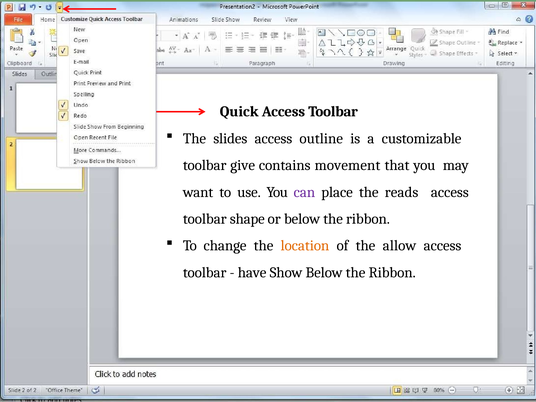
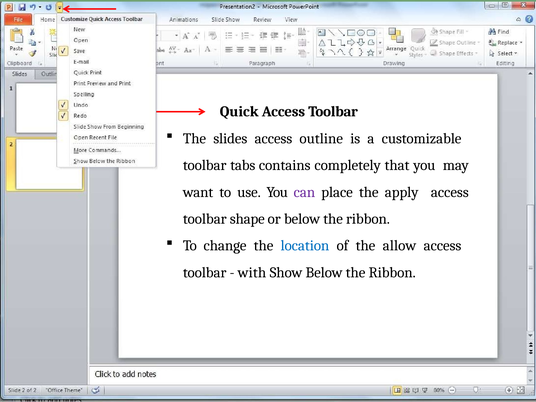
give: give -> tabs
movement: movement -> completely
reads: reads -> apply
location colour: orange -> blue
have: have -> with
